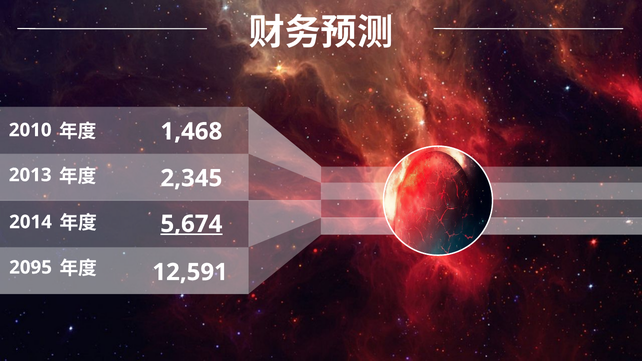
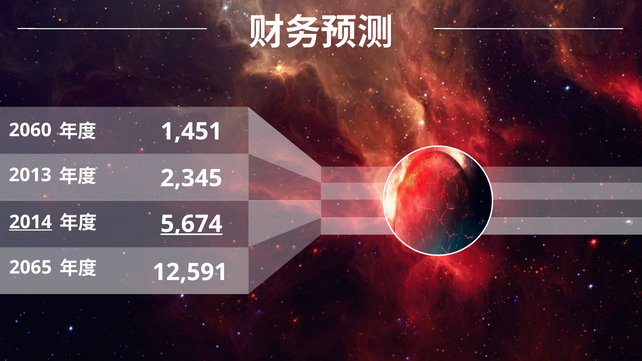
2010: 2010 -> 2060
1,468: 1,468 -> 1,451
2014 underline: none -> present
2095: 2095 -> 2065
